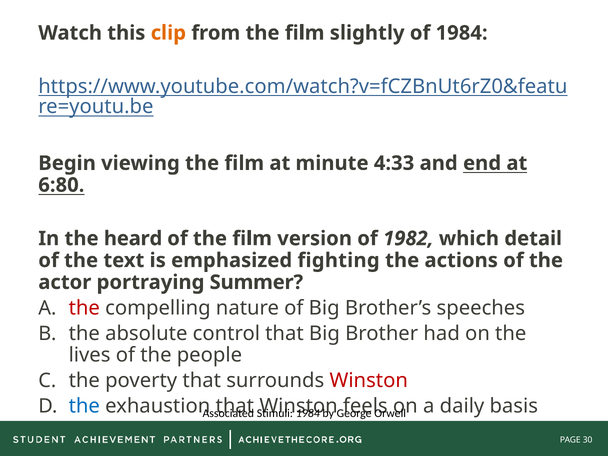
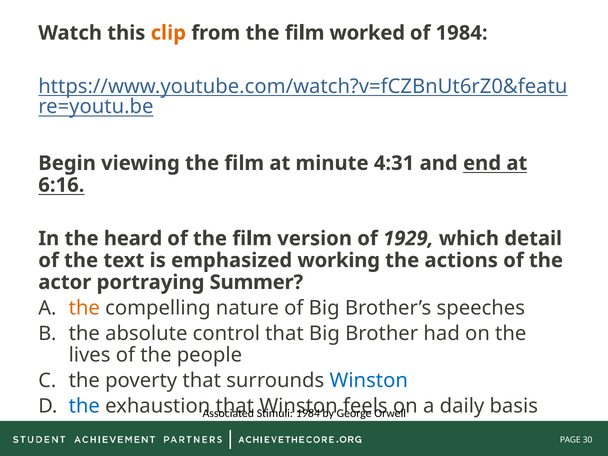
slightly: slightly -> worked
4:33: 4:33 -> 4:31
6:80: 6:80 -> 6:16
1982: 1982 -> 1929
fighting: fighting -> working
the at (84, 308) colour: red -> orange
Winston at (369, 381) colour: red -> blue
